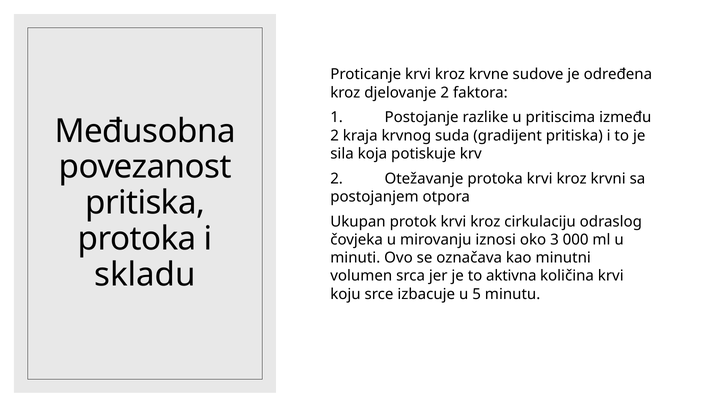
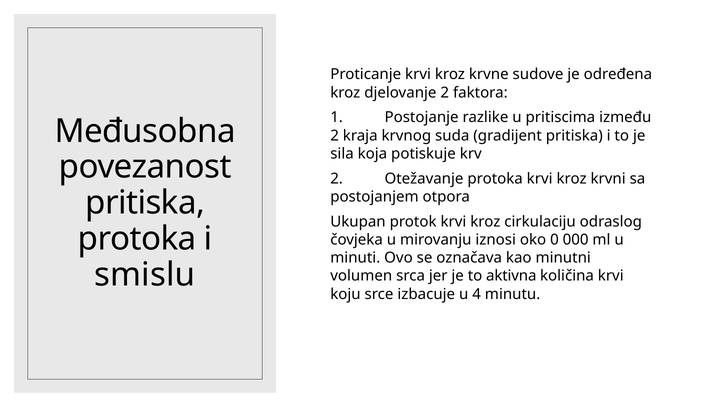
3: 3 -> 0
skladu: skladu -> smislu
5: 5 -> 4
